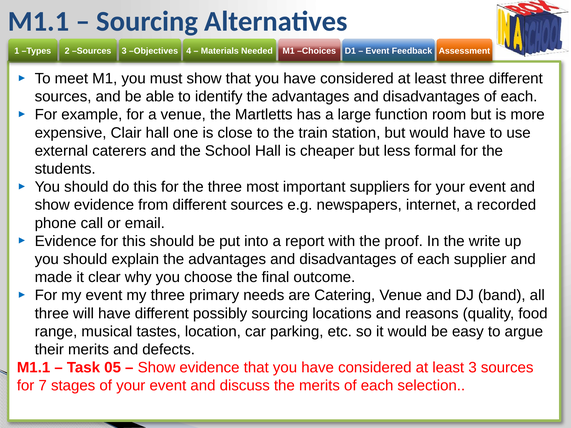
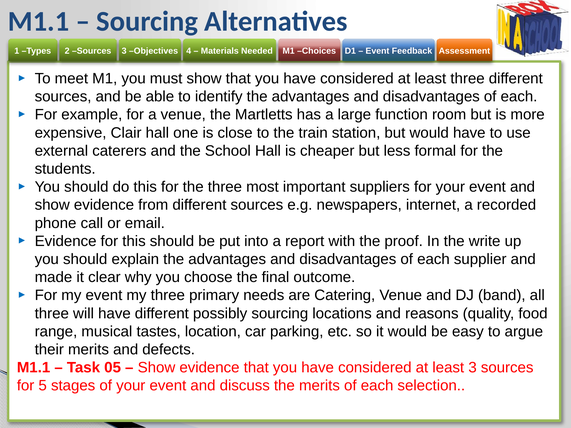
7: 7 -> 5
